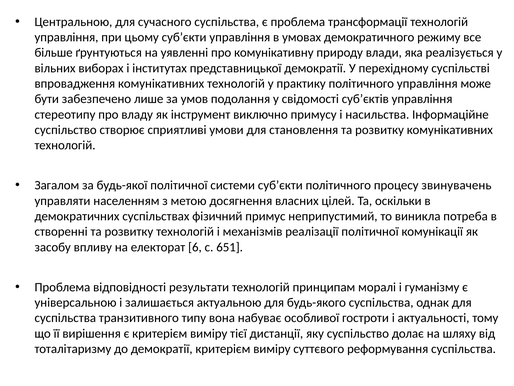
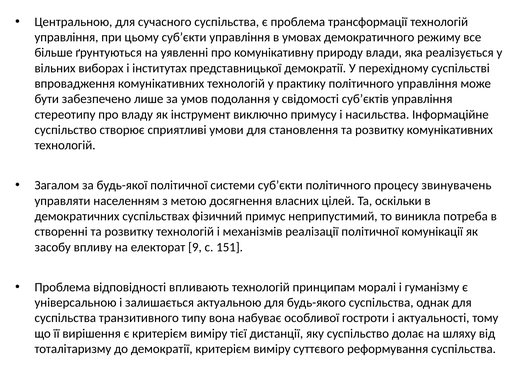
6: 6 -> 9
651: 651 -> 151
результати: результати -> впливають
